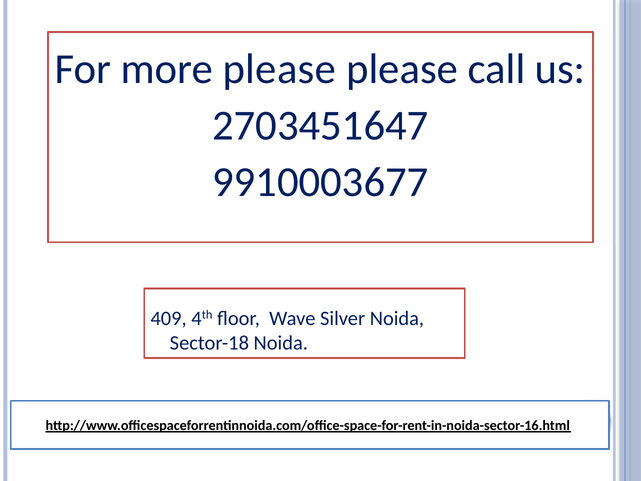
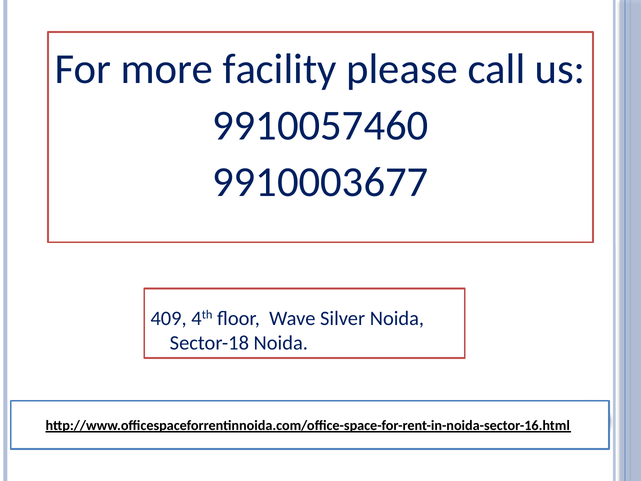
more please: please -> facility
2703451647: 2703451647 -> 9910057460
